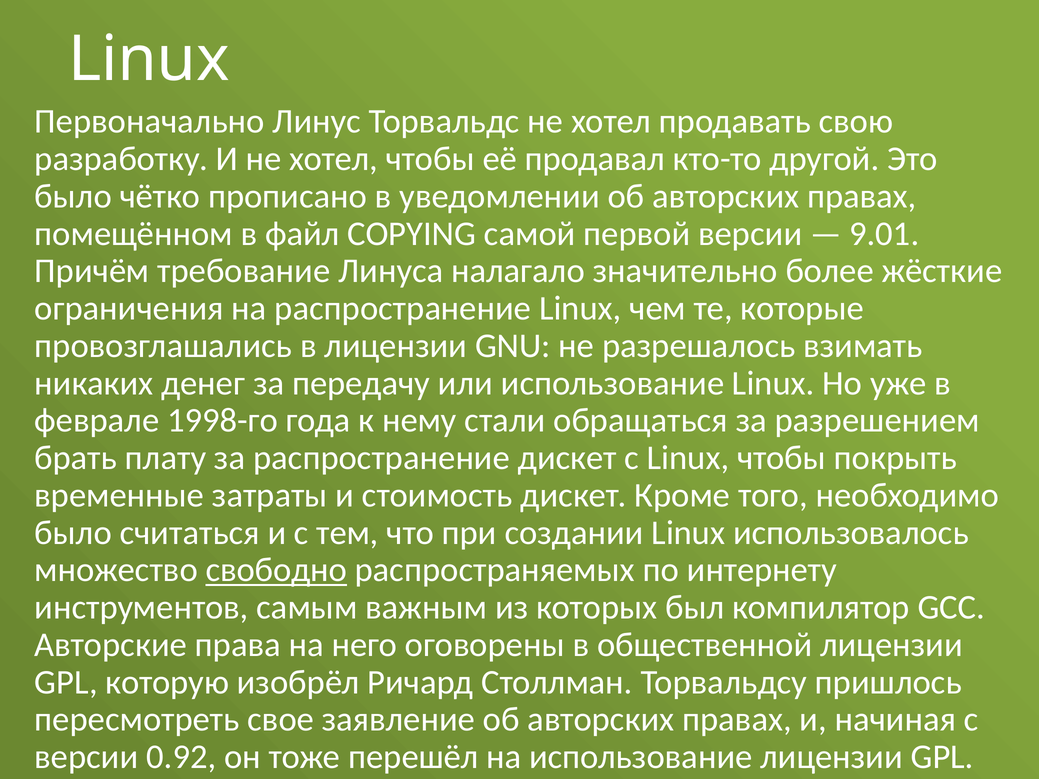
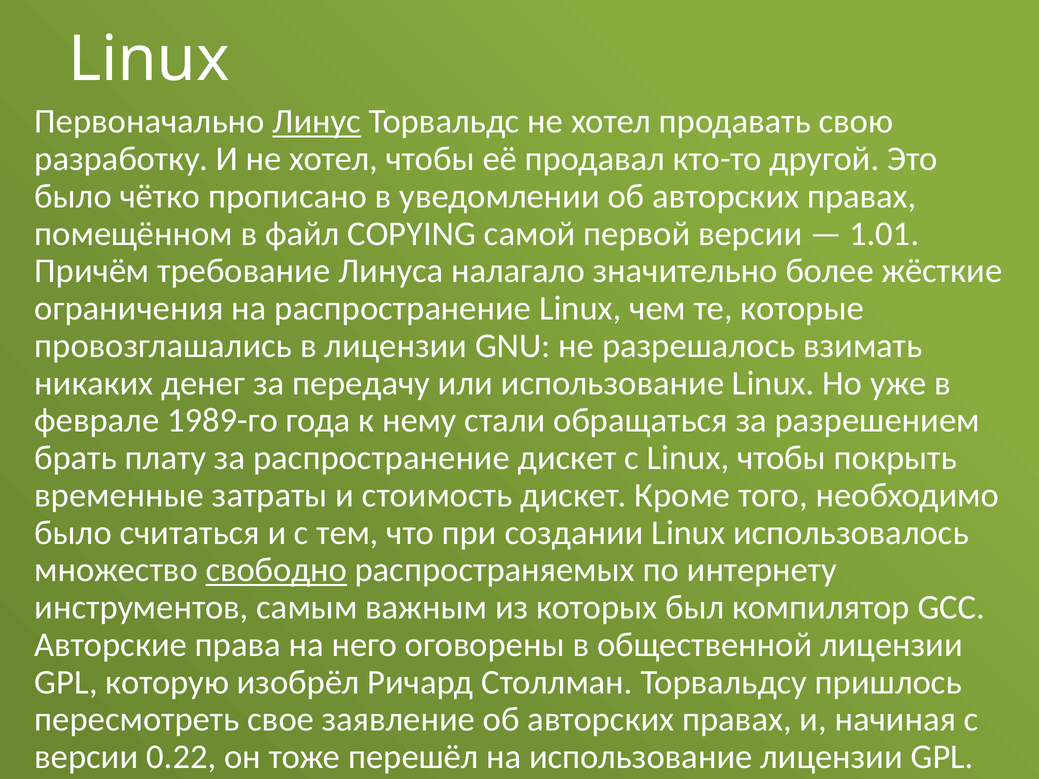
Линус underline: none -> present
9.01: 9.01 -> 1.01
1998-го: 1998-го -> 1989-го
0.92: 0.92 -> 0.22
